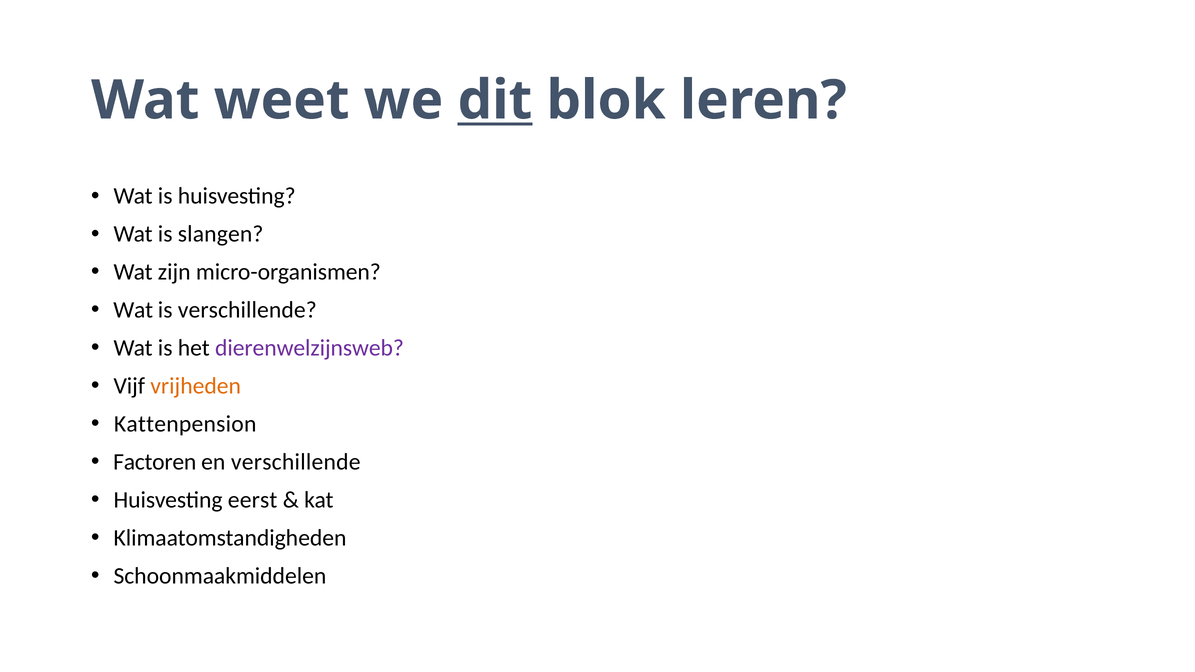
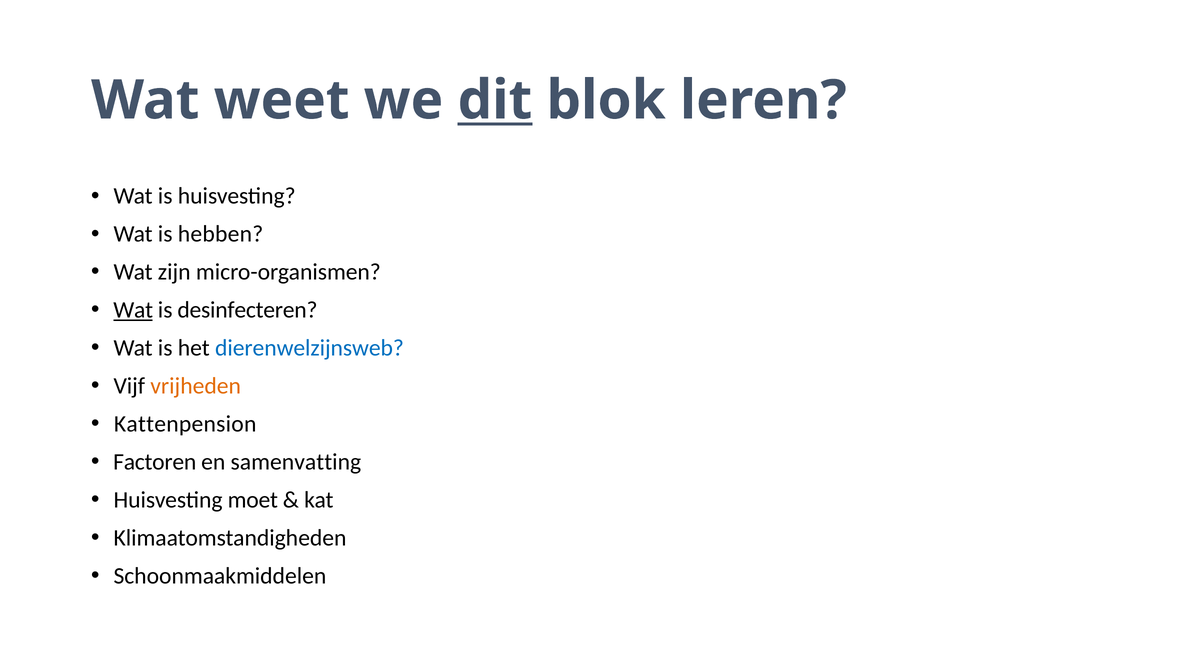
slangen: slangen -> hebben
Wat at (133, 310) underline: none -> present
is verschillende: verschillende -> desinfecteren
dierenwelzijnsweb colour: purple -> blue
en verschillende: verschillende -> samenvatting
eerst: eerst -> moet
